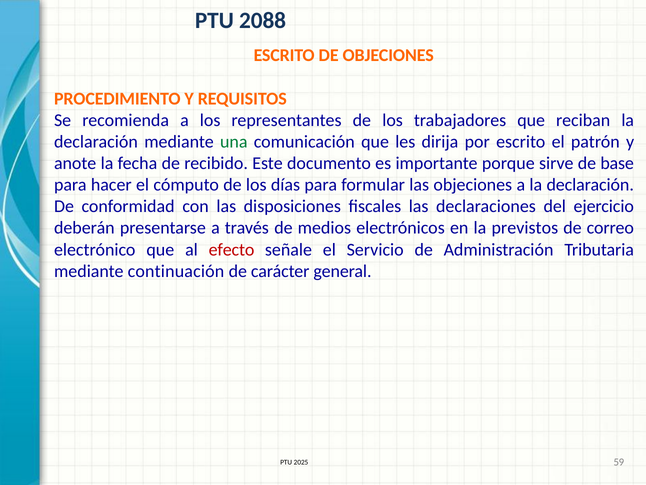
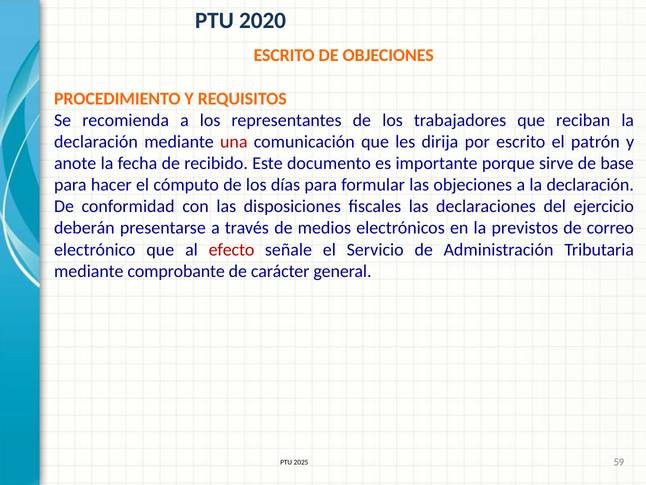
2088: 2088 -> 2020
una colour: green -> red
continuación: continuación -> comprobante
